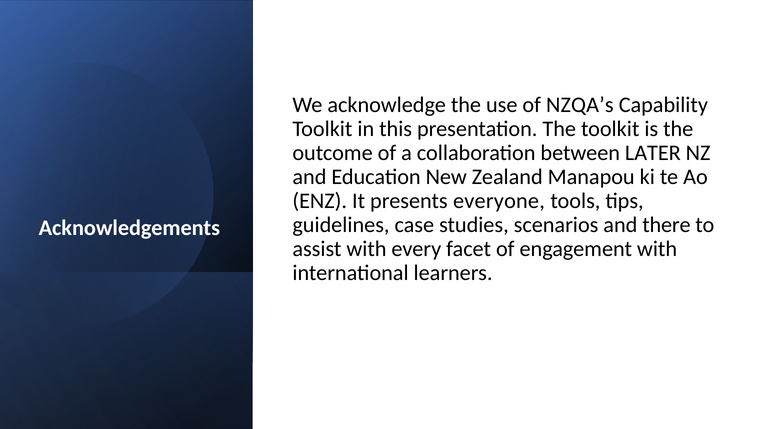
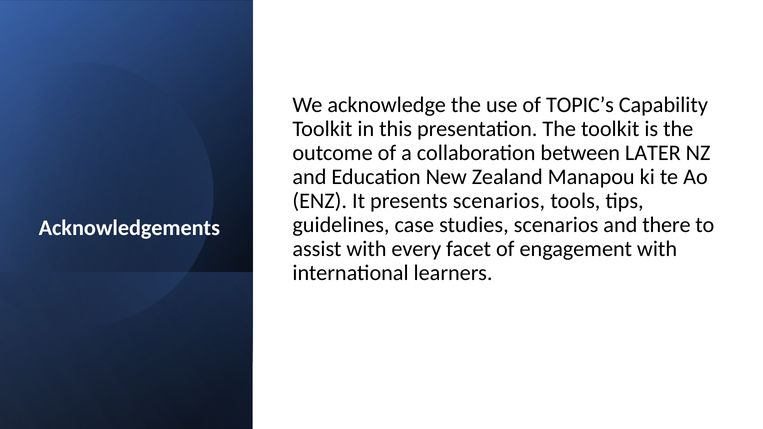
NZQA’s: NZQA’s -> TOPIC’s
presents everyone: everyone -> scenarios
